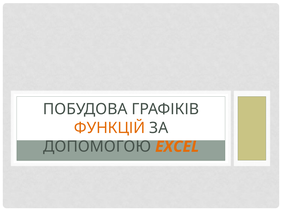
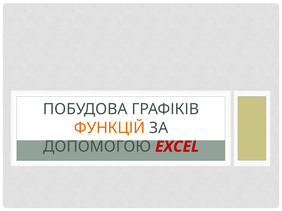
EXCEL colour: orange -> red
